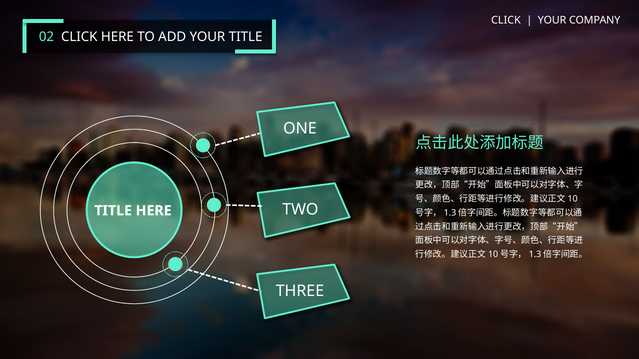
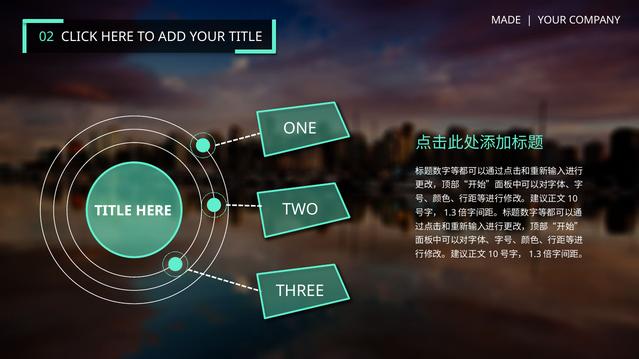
CLICK at (506, 20): CLICK -> MADE
